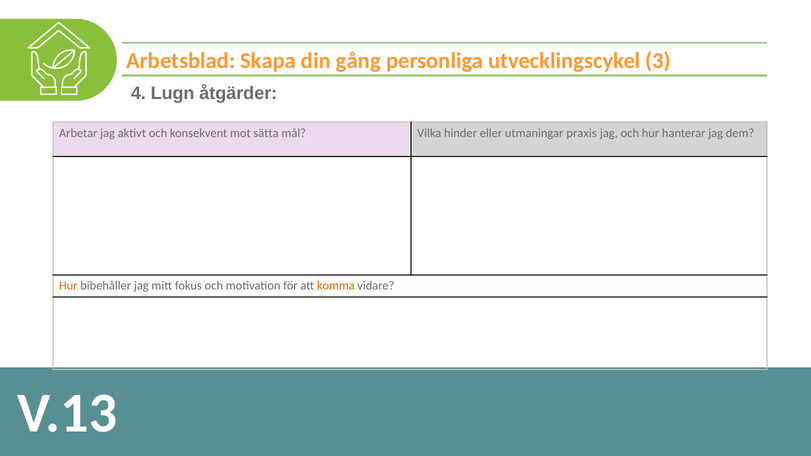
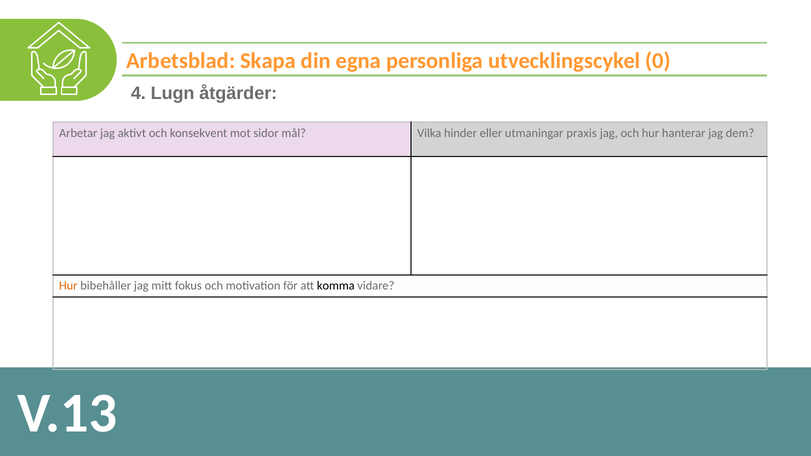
gång: gång -> egna
3: 3 -> 0
sätta: sätta -> sidor
komma colour: orange -> black
